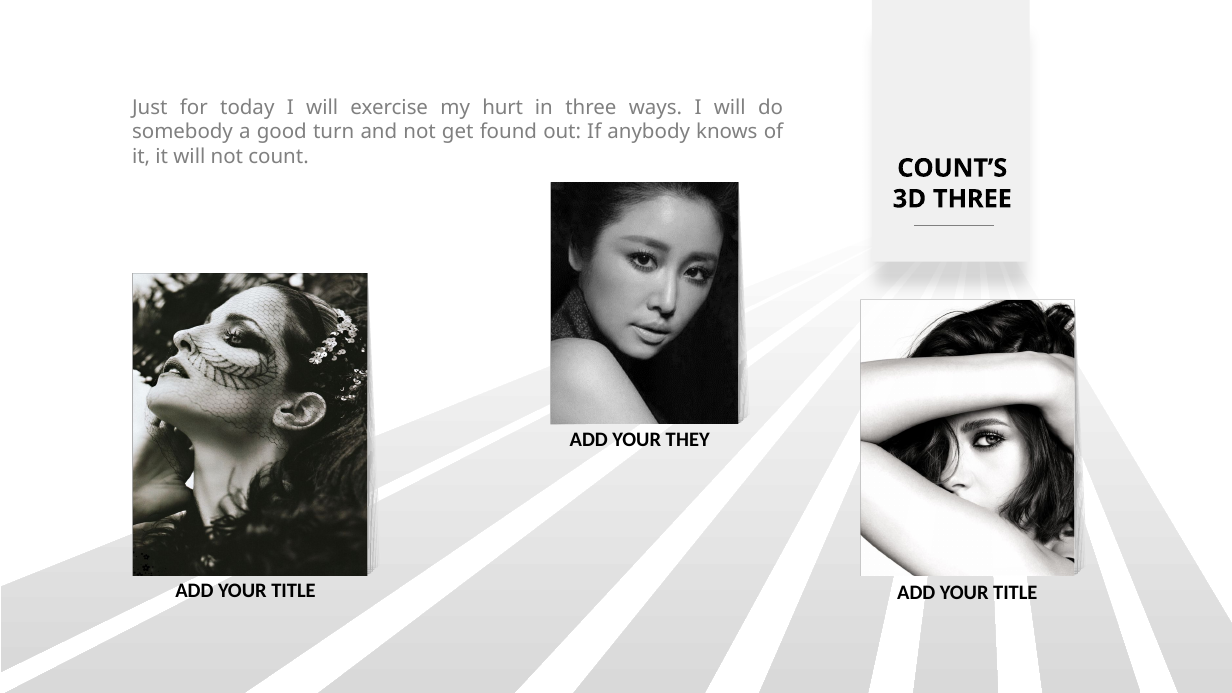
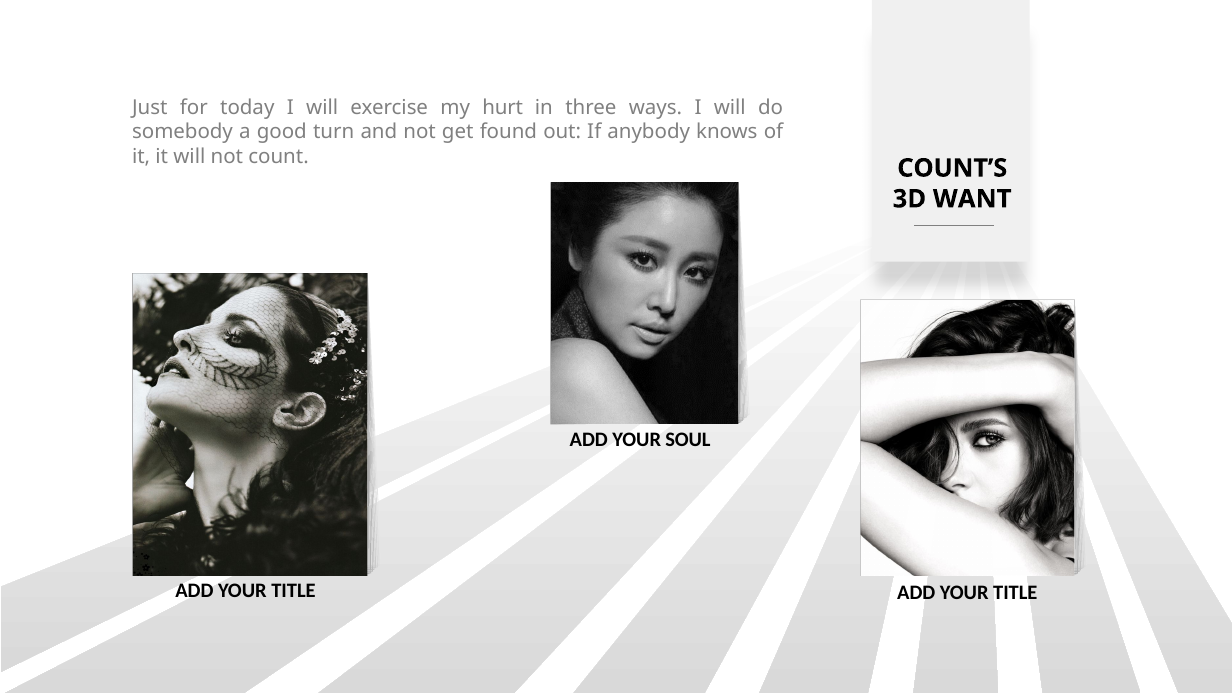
3D THREE: THREE -> WANT
THEY: THEY -> SOUL
